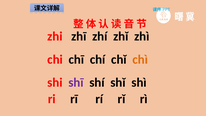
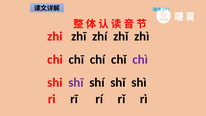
chì colour: orange -> purple
